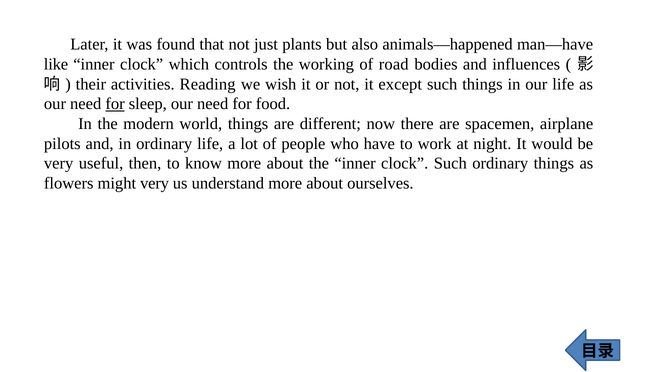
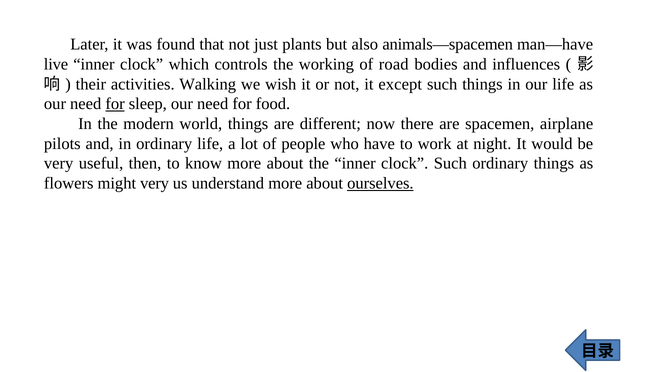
animals—happened: animals—happened -> animals—spacemen
like: like -> live
Reading: Reading -> Walking
ourselves underline: none -> present
